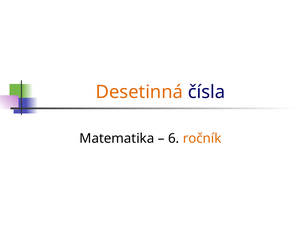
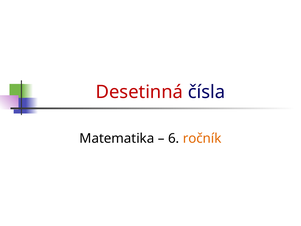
Desetinná colour: orange -> red
